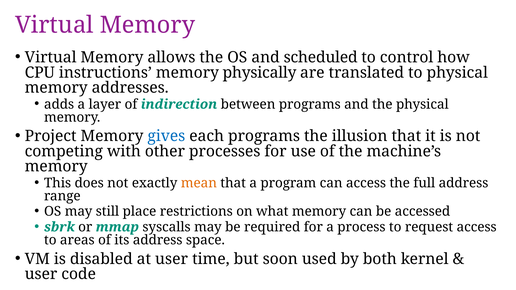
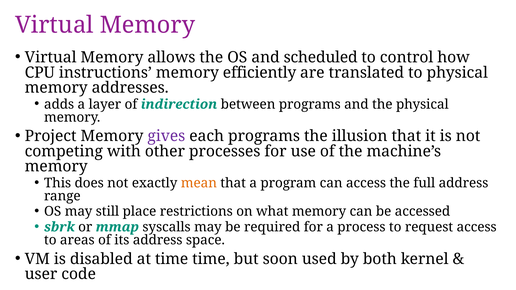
physically: physically -> efficiently
gives colour: blue -> purple
at user: user -> time
